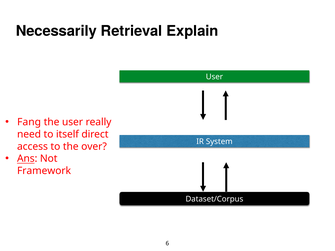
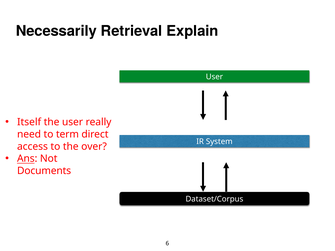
Fang: Fang -> Itself
itself: itself -> term
Framework: Framework -> Documents
